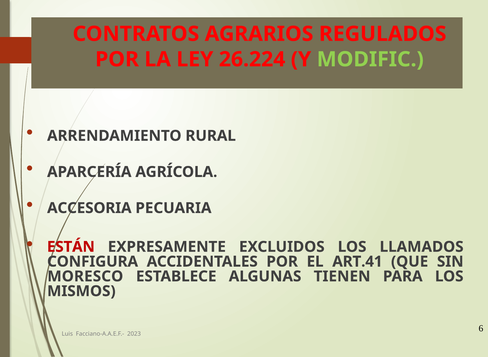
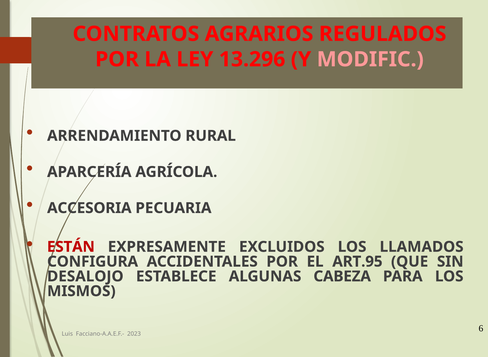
26.224: 26.224 -> 13.296
MODIFIC colour: light green -> pink
ART.41: ART.41 -> ART.95
MORESCO: MORESCO -> DESALOJO
TIENEN: TIENEN -> CABEZA
